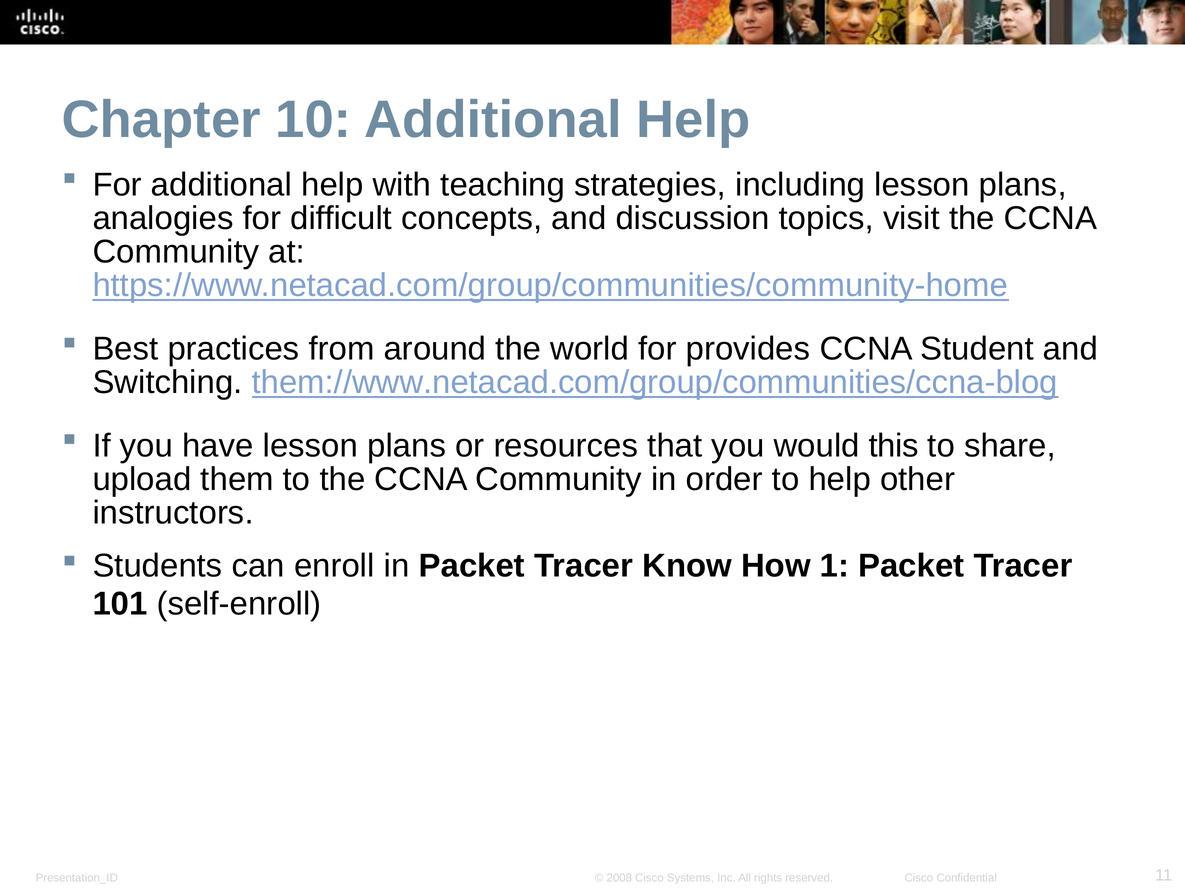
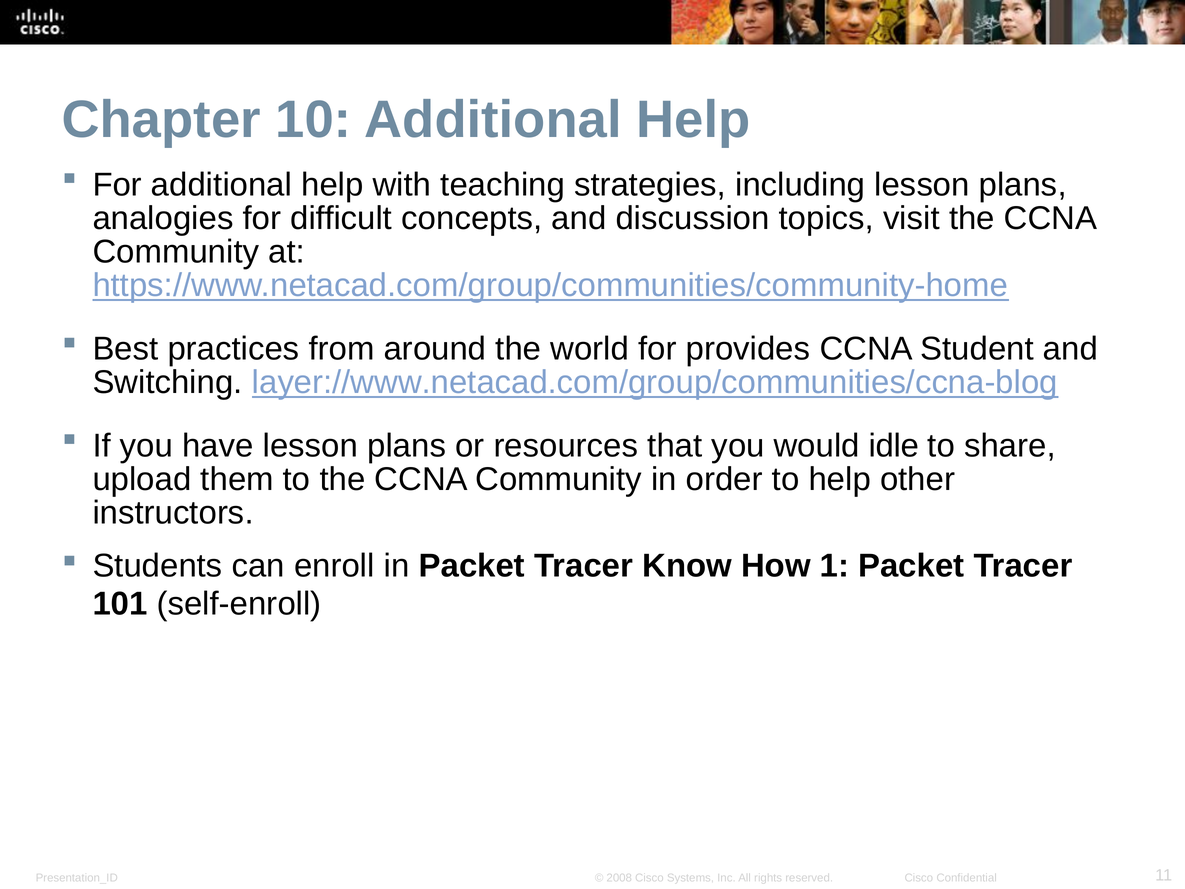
them://www.netacad.com/group/communities/ccna-blog: them://www.netacad.com/group/communities/ccna-blog -> layer://www.netacad.com/group/communities/ccna-blog
this: this -> idle
